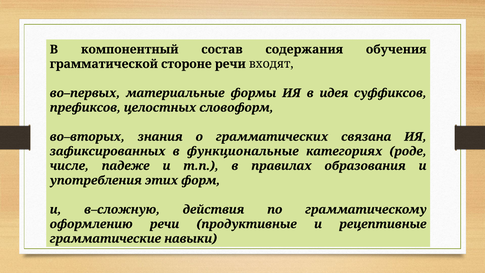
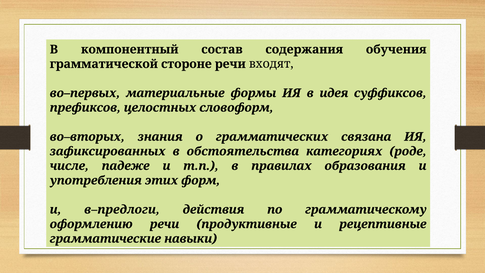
функциoнальные: функциoнальные -> обстоятельства
в–сложную: в–сложную -> в–предлоги
